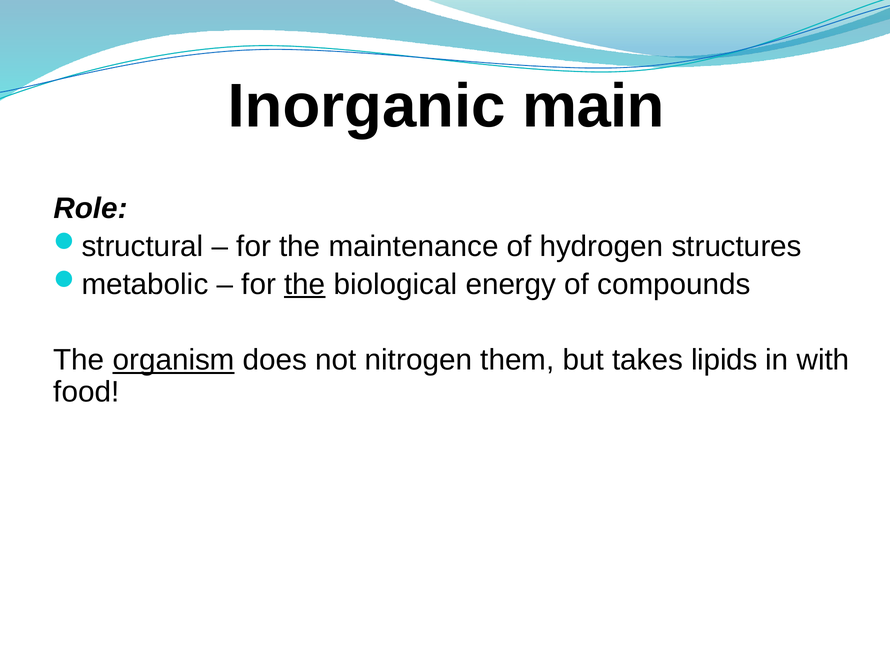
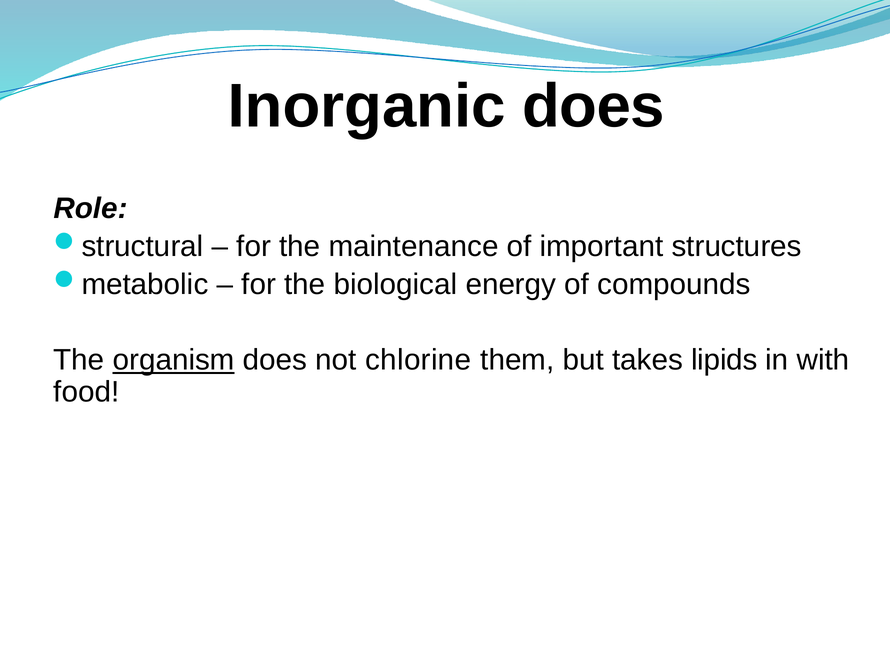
Inorganic main: main -> does
hydrogen: hydrogen -> important
the at (305, 285) underline: present -> none
nitrogen: nitrogen -> chlorine
